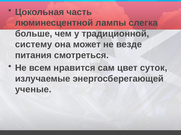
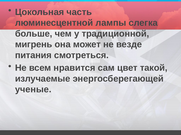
систему: систему -> мигрень
суток: суток -> такой
